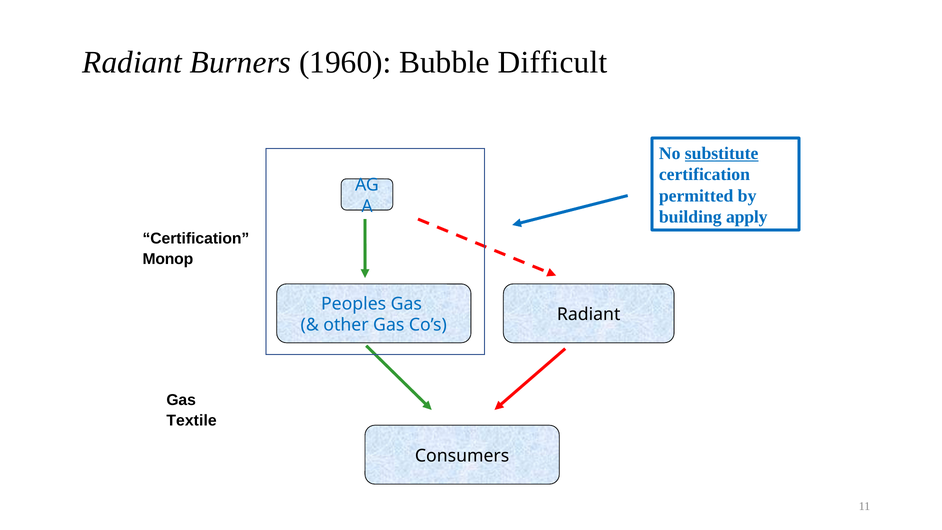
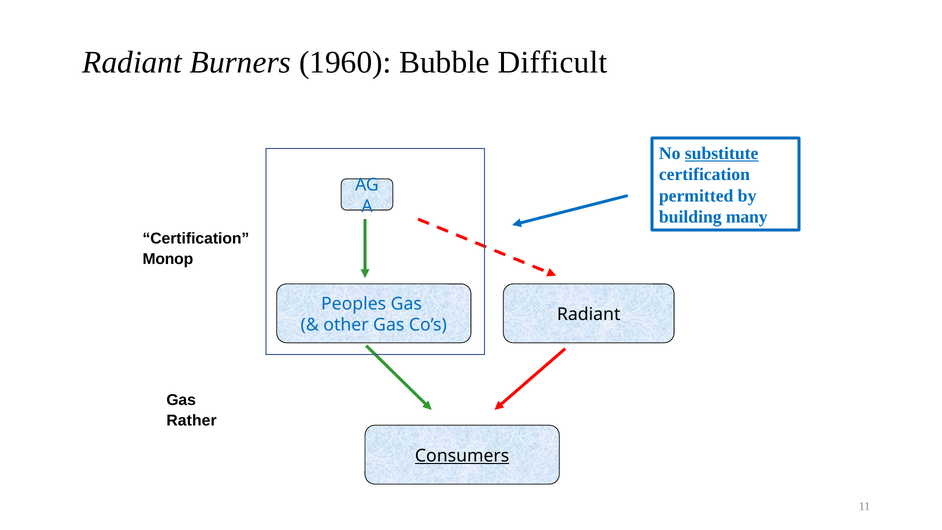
apply: apply -> many
Textile: Textile -> Rather
Consumers underline: none -> present
